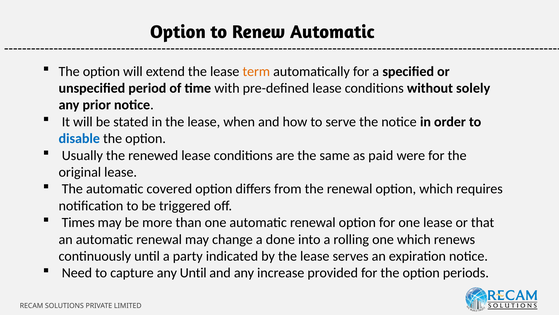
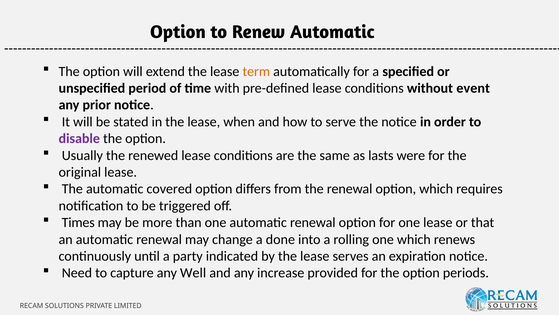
solely: solely -> event
disable colour: blue -> purple
paid: paid -> lasts
any Until: Until -> Well
